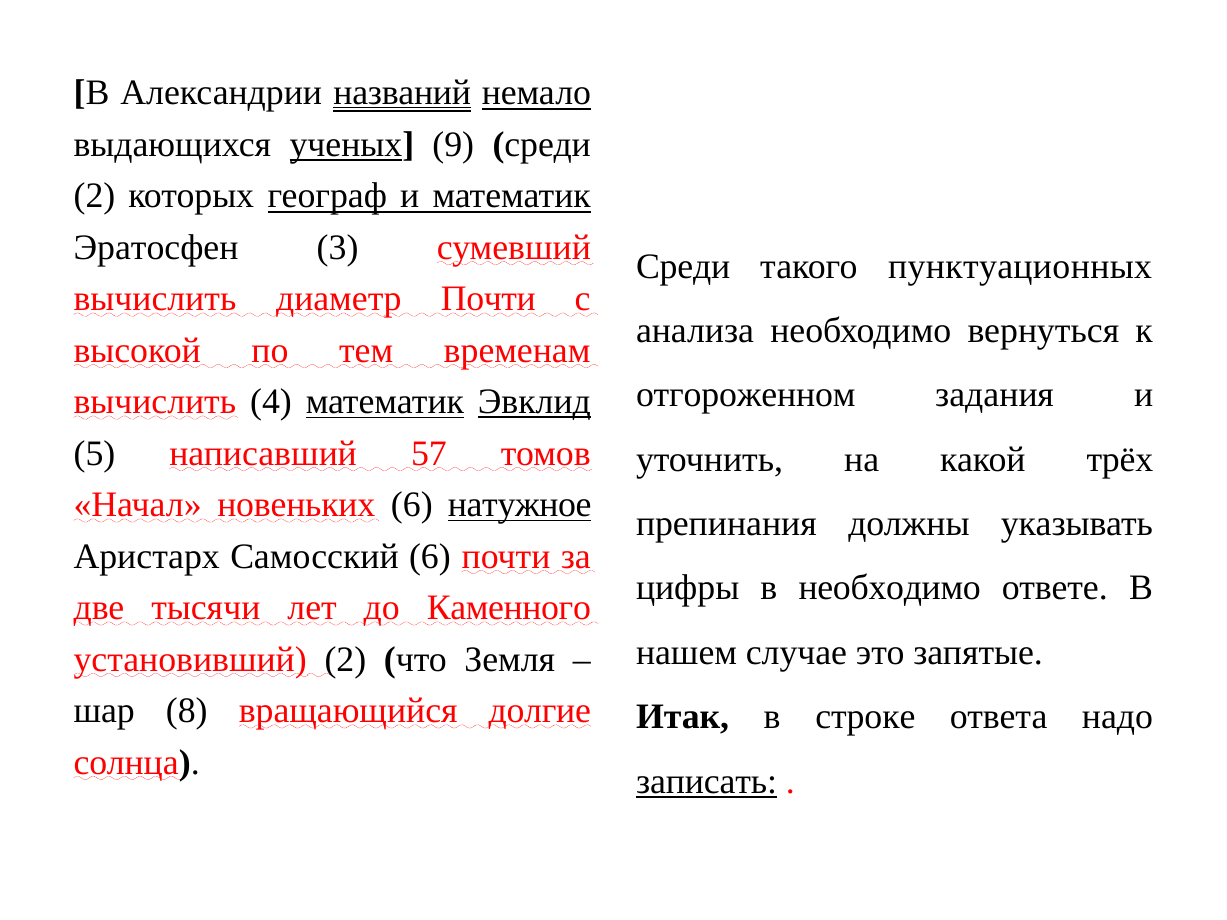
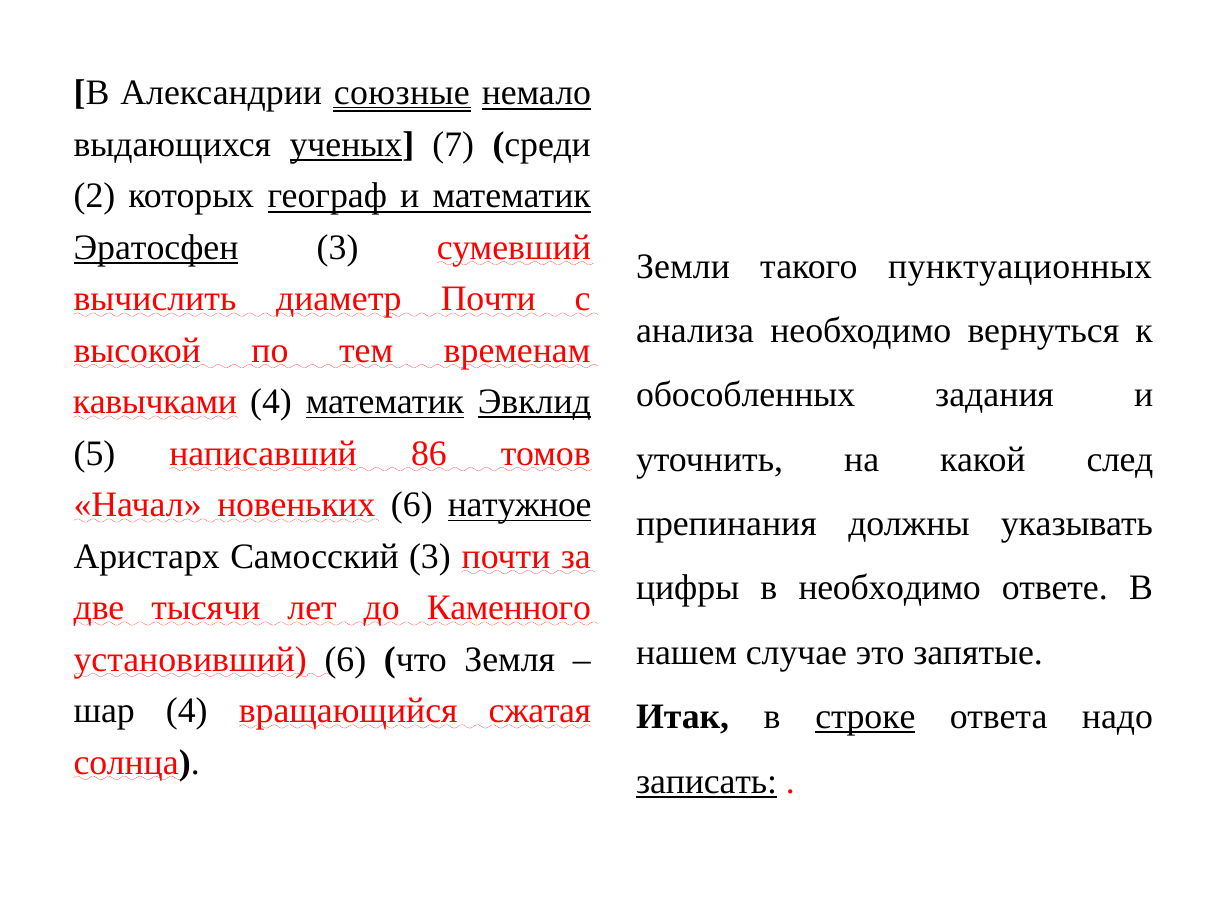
названий: названий -> союзные
9: 9 -> 7
Эратосфен underline: none -> present
Среди at (683, 266): Среди -> Земли
отгороженном: отгороженном -> обособленных
вычислить at (155, 402): вычислить -> кавычками
57: 57 -> 86
трёх: трёх -> след
Самосский 6: 6 -> 3
установивший 2: 2 -> 6
шар 8: 8 -> 4
долгие: долгие -> сжатая
строке underline: none -> present
